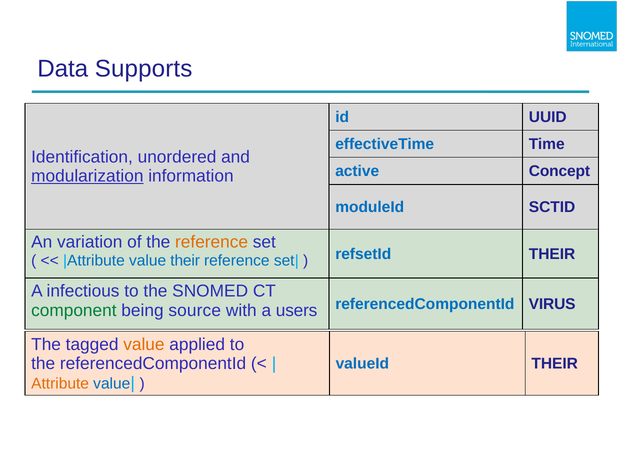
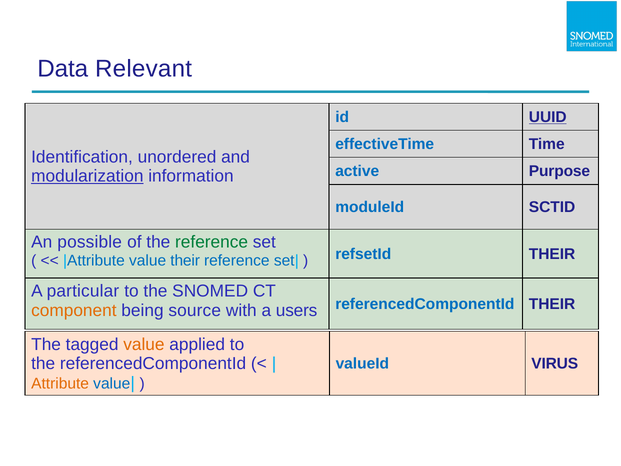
Supports: Supports -> Relevant
UUID underline: none -> present
Concept: Concept -> Purpose
variation: variation -> possible
reference at (212, 242) colour: orange -> green
infectious: infectious -> particular
component colour: green -> orange
referencedComponentId VIRUS: VIRUS -> THEIR
valueId THEIR: THEIR -> VIRUS
